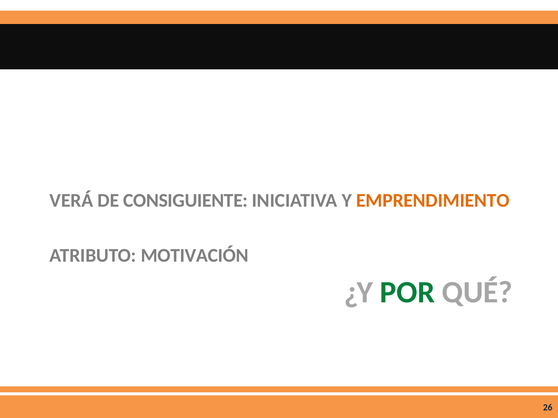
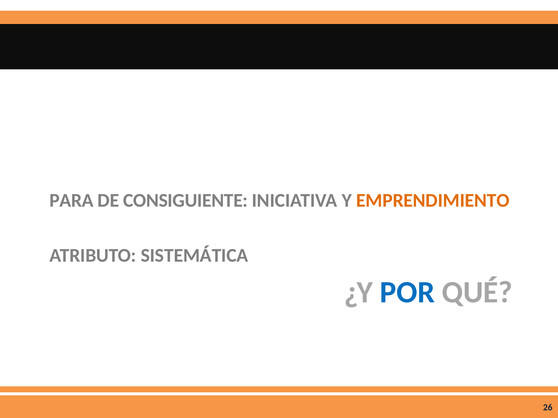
VERÁ: VERÁ -> PARA
MOTIVACIÓN: MOTIVACIÓN -> SISTEMÁTICA
POR colour: green -> blue
